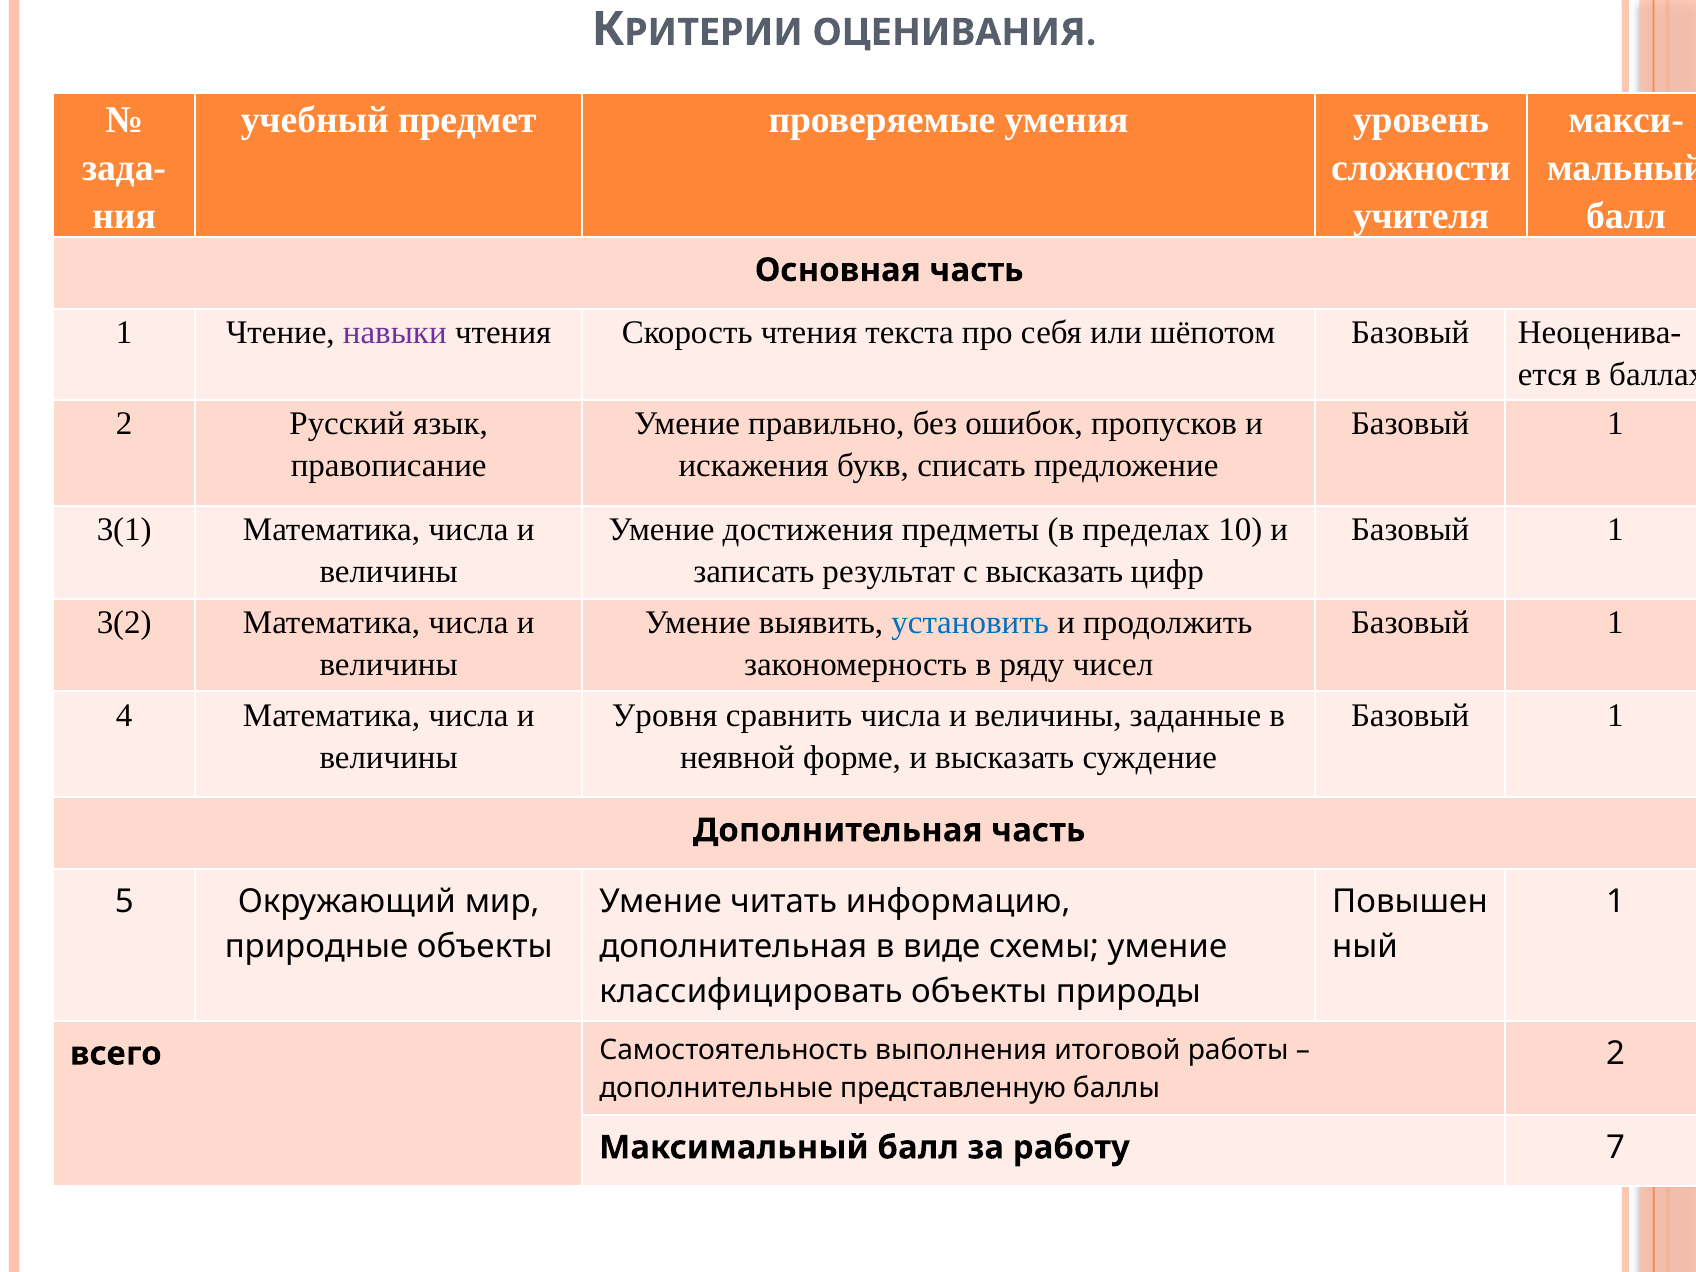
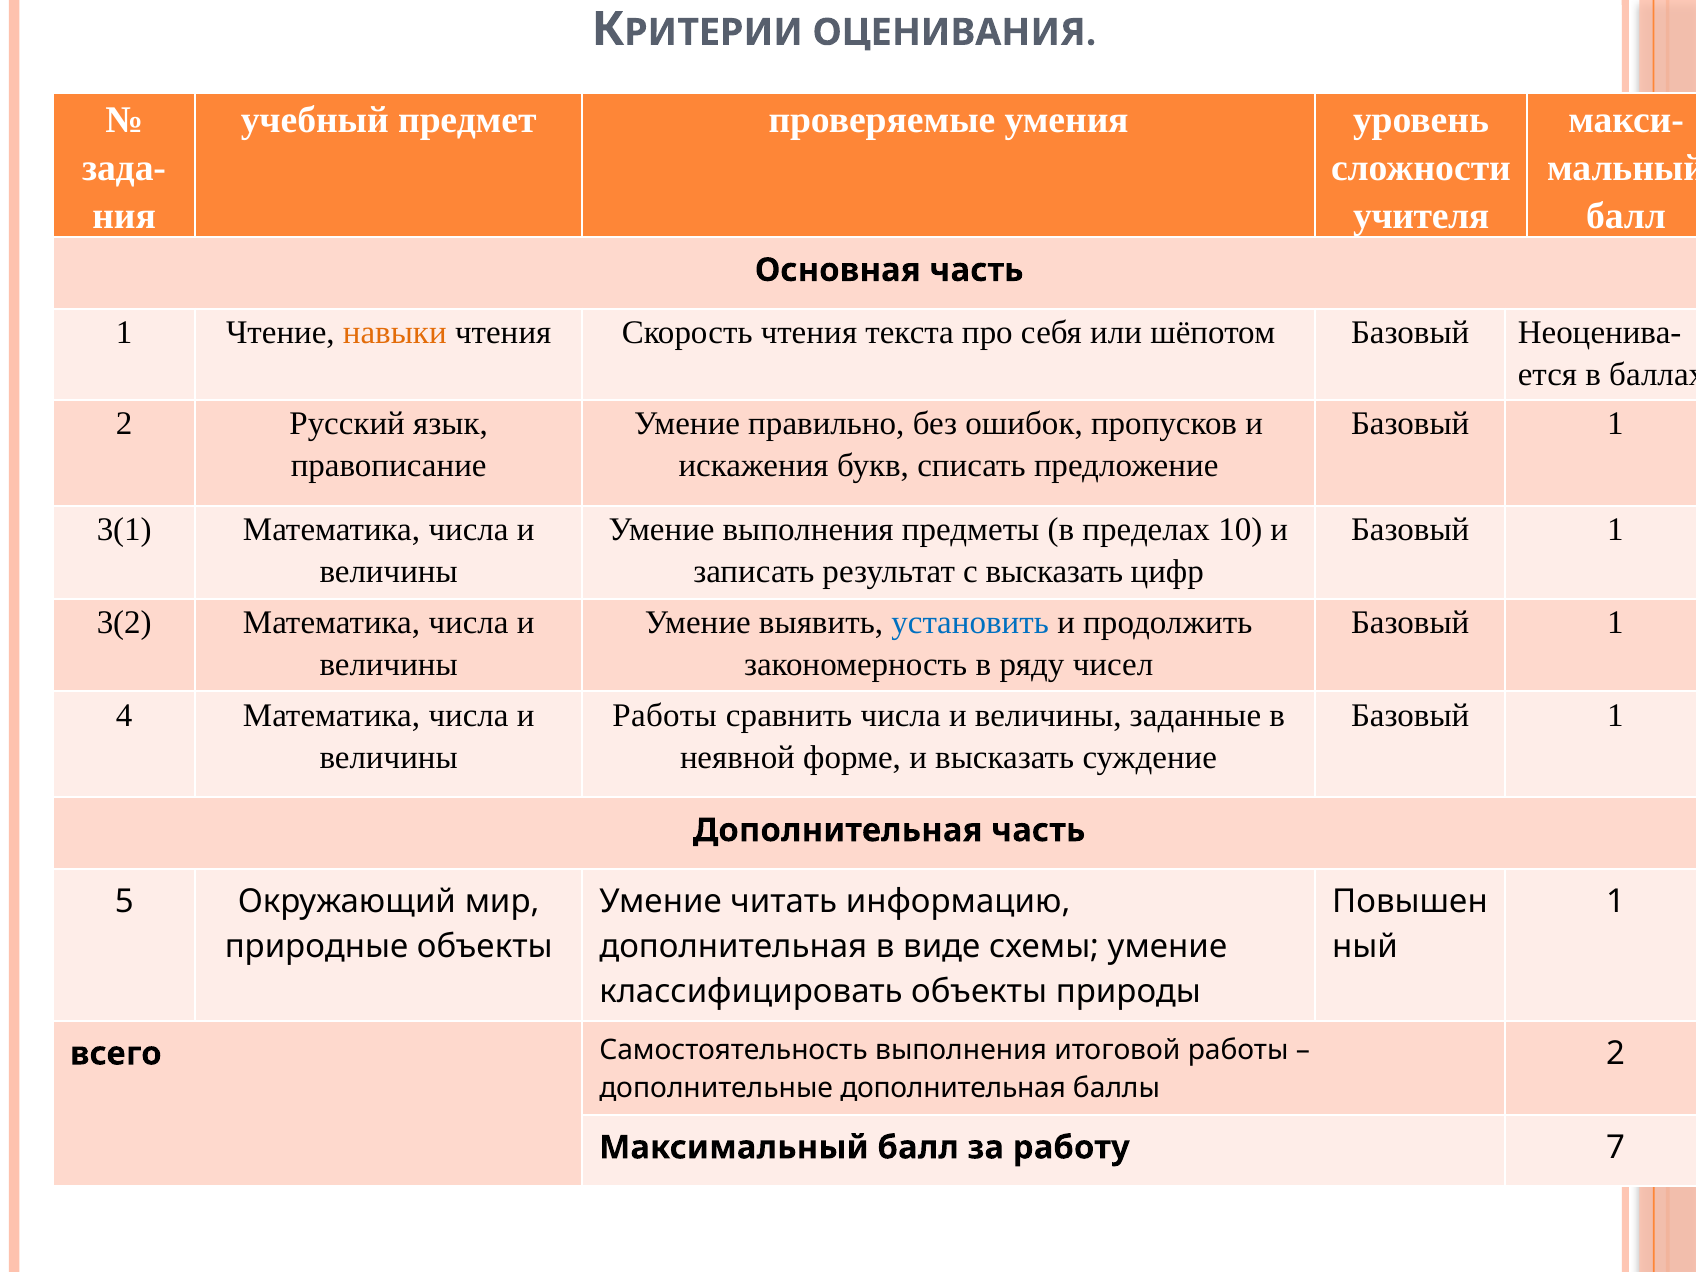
навыки colour: purple -> orange
Умение достижения: достижения -> выполнения
Уровня at (665, 715): Уровня -> Работы
дополнительные представленную: представленную -> дополнительная
